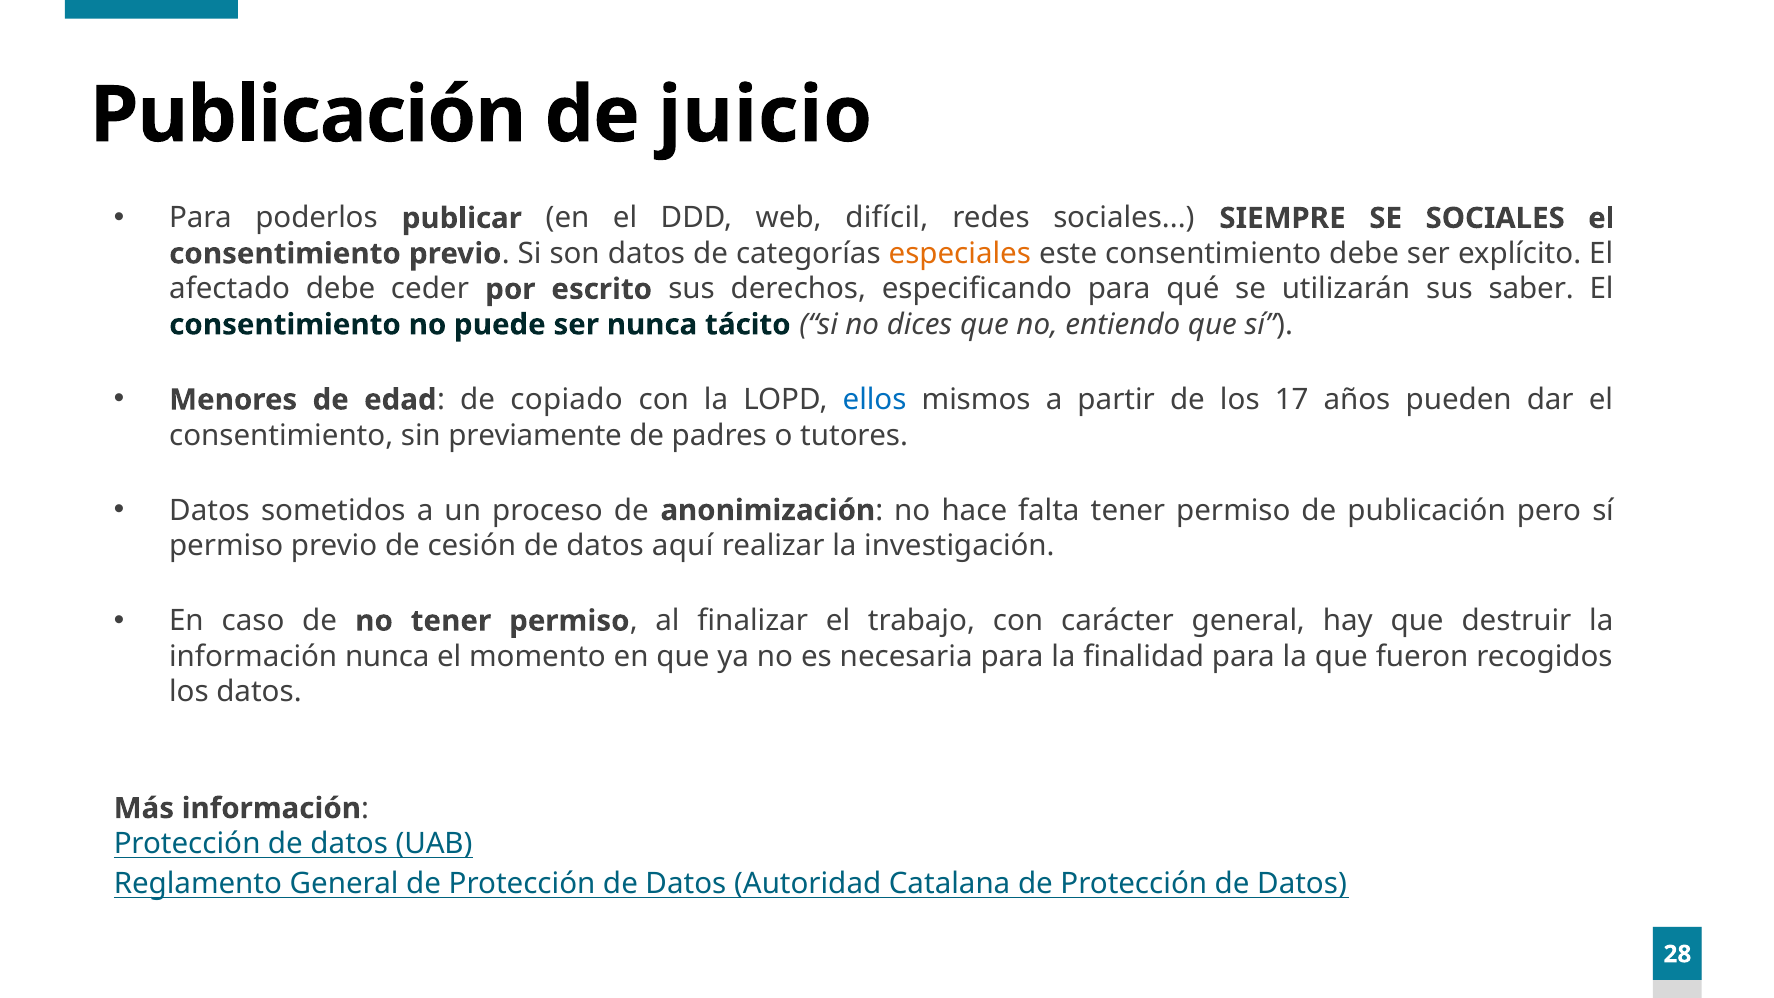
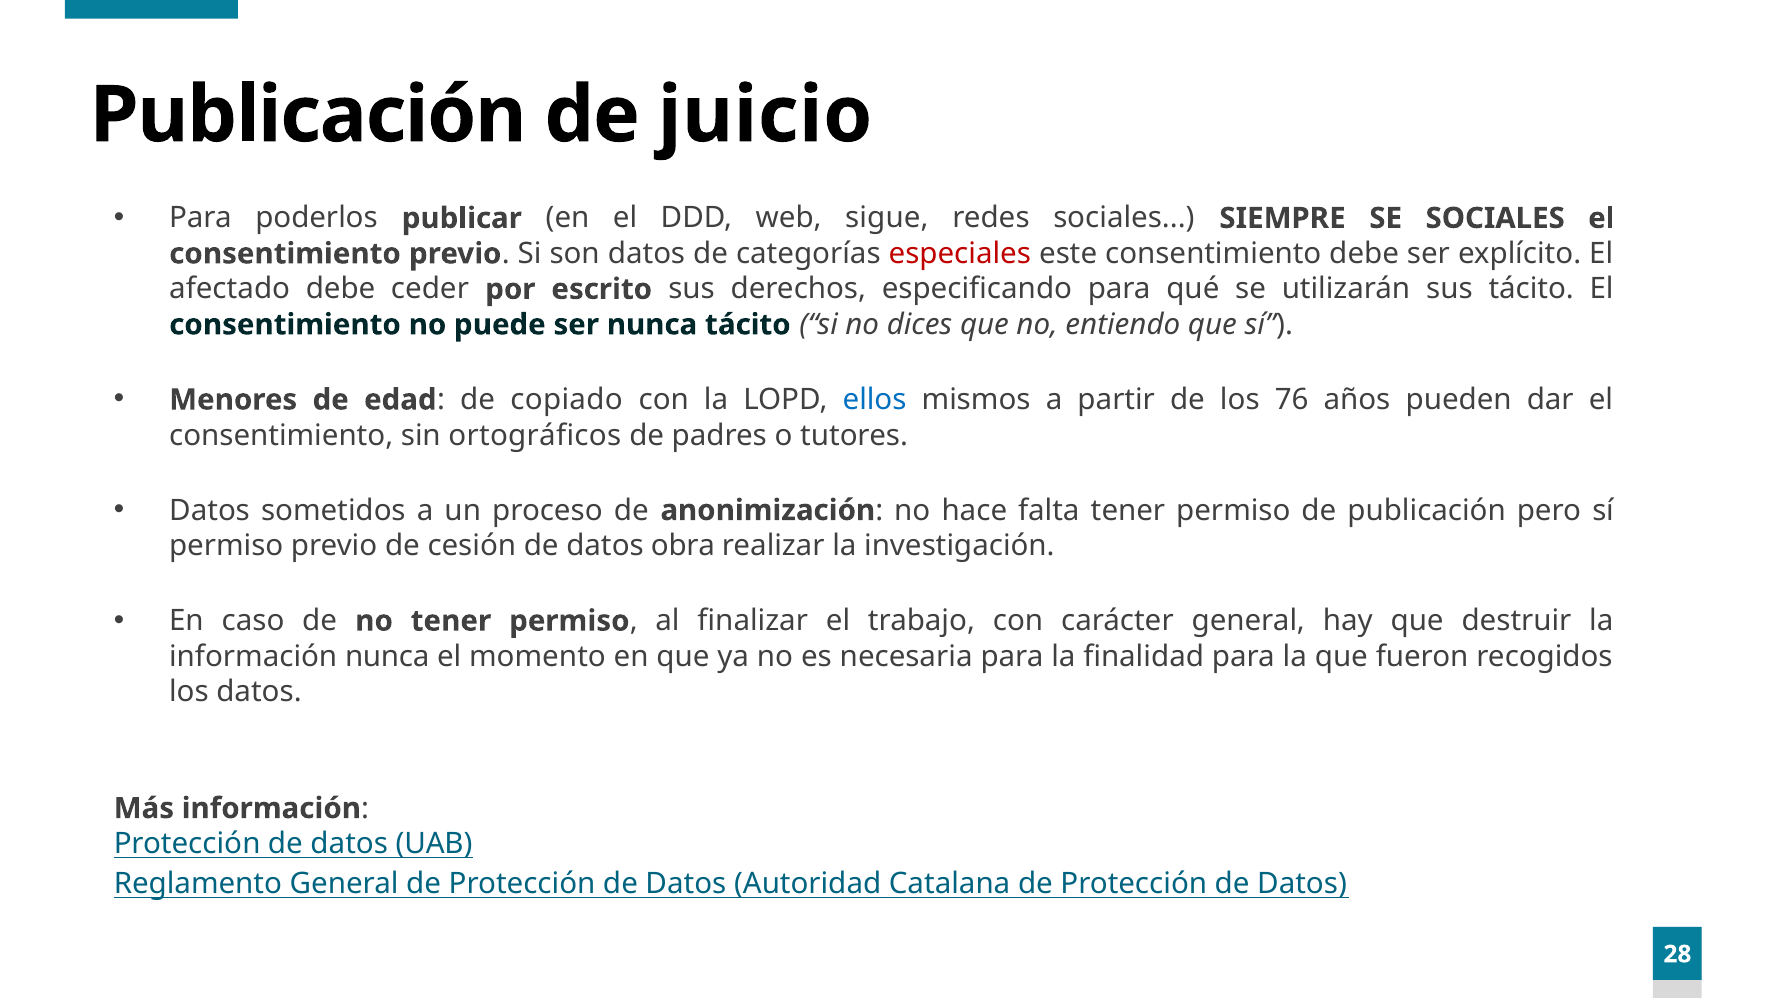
difícil: difícil -> sigue
especiales colour: orange -> red
sus saber: saber -> tácito
17: 17 -> 76
previamente: previamente -> ortográficos
aquí: aquí -> obra
